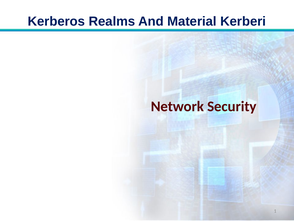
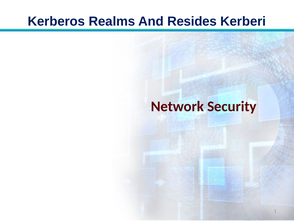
Material: Material -> Resides
